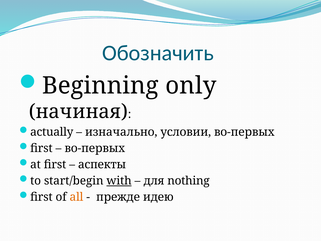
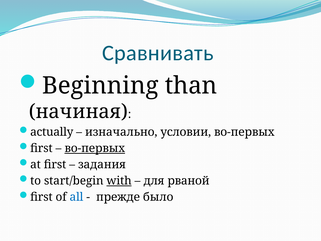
Обозначить: Обозначить -> Сравнивать
only: only -> than
во-первых at (95, 148) underline: none -> present
аспекты: аспекты -> задания
nothing: nothing -> рваной
all colour: orange -> blue
идею: идею -> было
